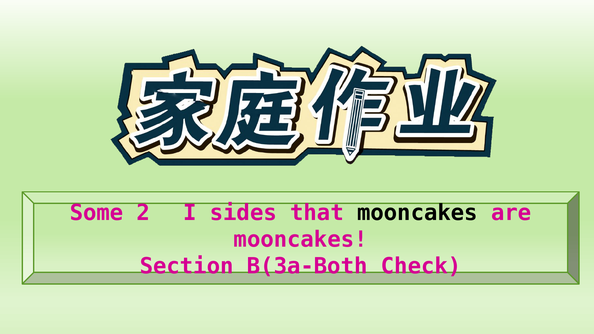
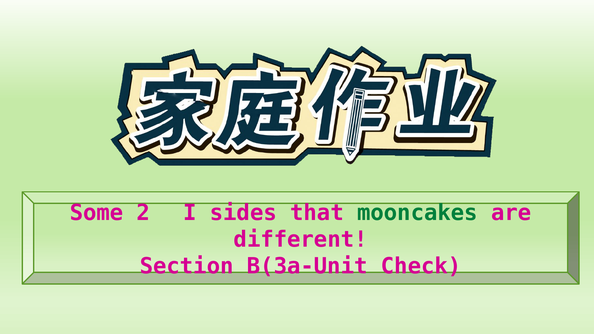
mooncakes at (417, 213) colour: black -> green
mooncakes at (301, 240): mooncakes -> different
B(3a-Both: B(3a-Both -> B(3a-Unit
